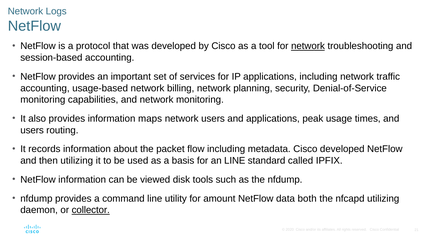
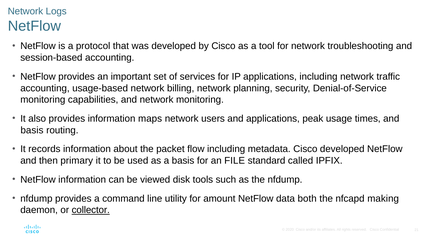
network at (308, 46) underline: present -> none
users at (32, 130): users -> basis
then utilizing: utilizing -> primary
an LINE: LINE -> FILE
nfcapd utilizing: utilizing -> making
